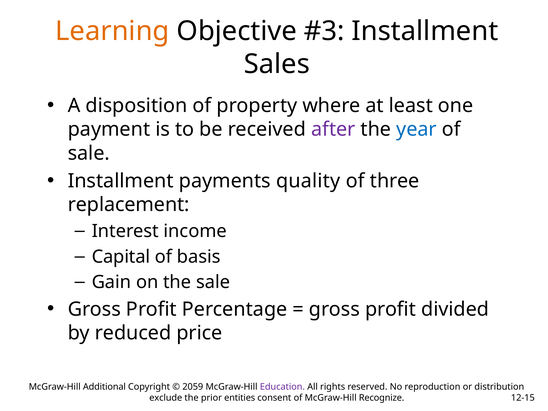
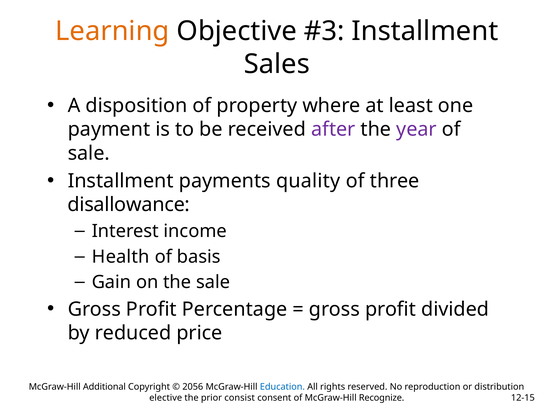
year colour: blue -> purple
replacement: replacement -> disallowance
Capital: Capital -> Health
2059: 2059 -> 2056
Education colour: purple -> blue
exclude: exclude -> elective
entities: entities -> consist
